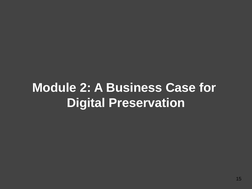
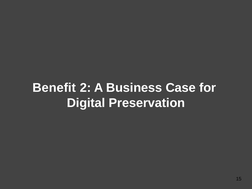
Module: Module -> Benefit
